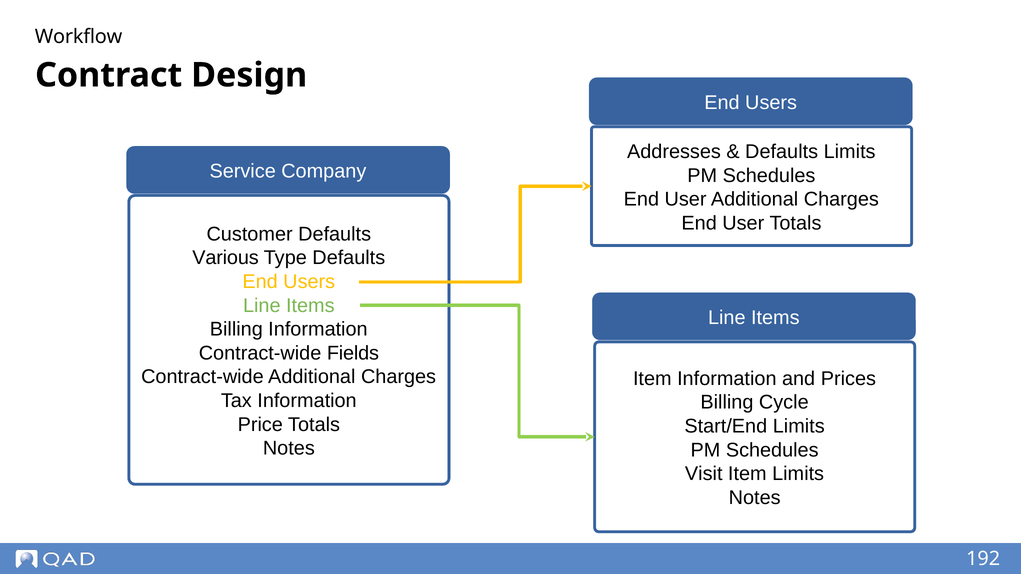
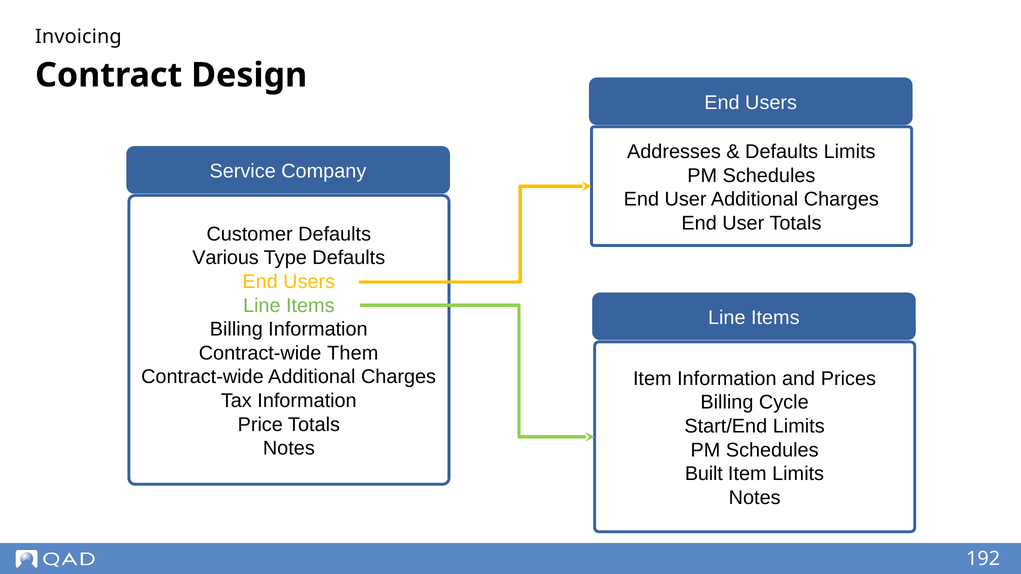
Workflow: Workflow -> Invoicing
Fields: Fields -> Them
Visit: Visit -> Built
